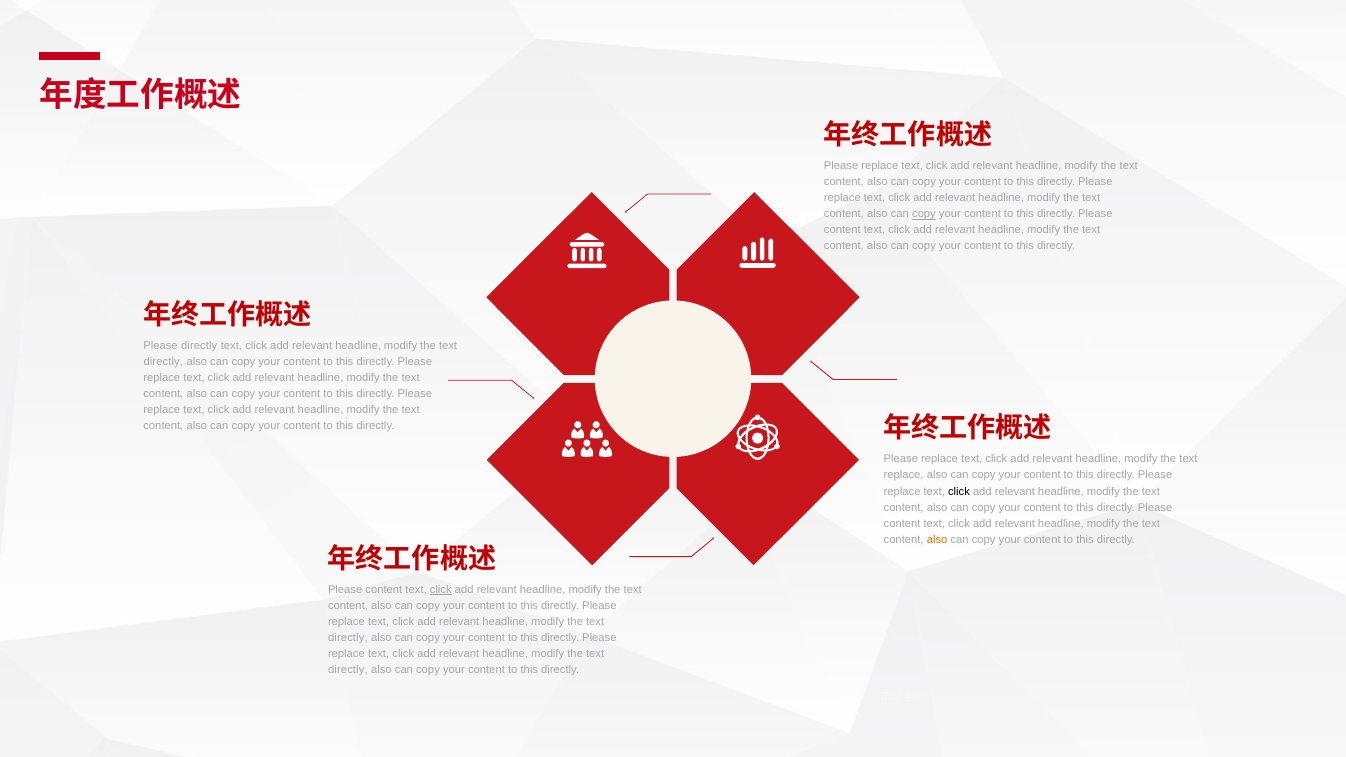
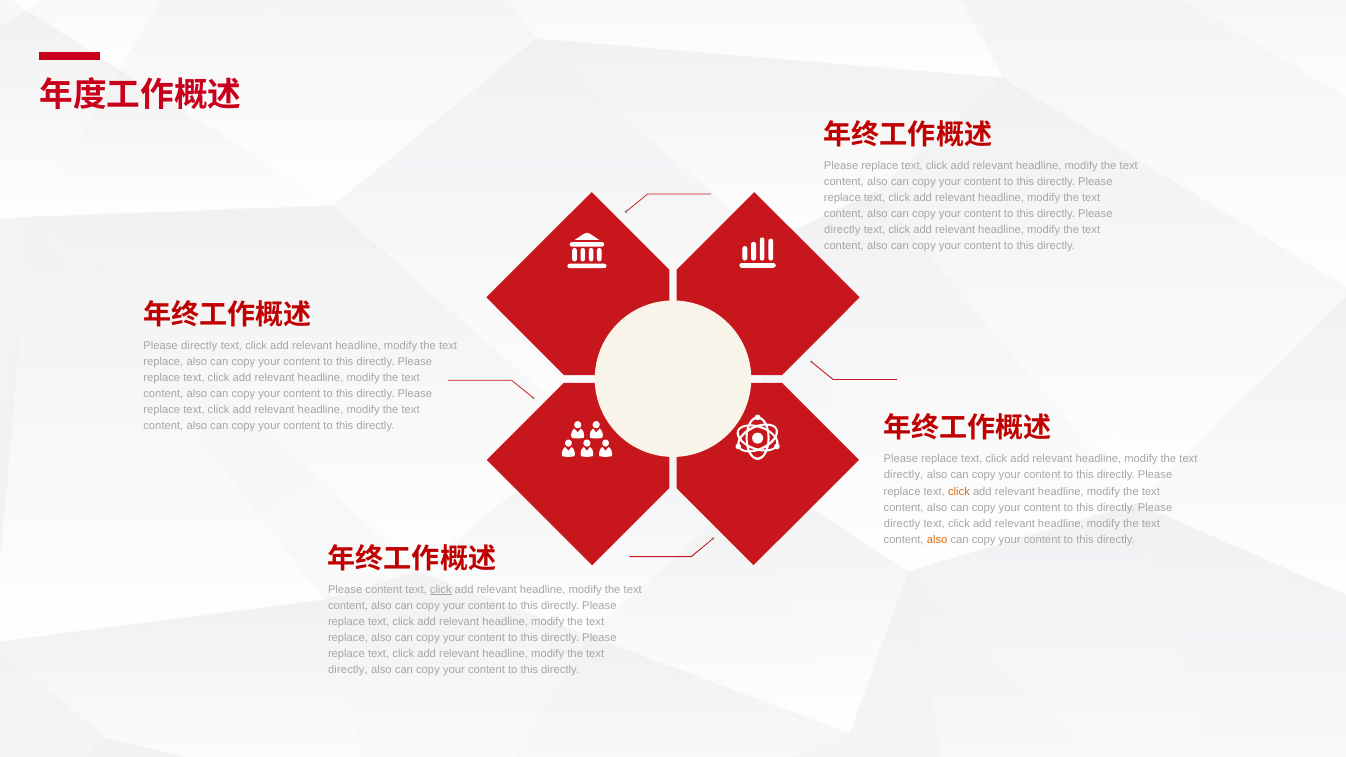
copy at (924, 214) underline: present -> none
content at (842, 230): content -> directly
directly at (163, 362): directly -> replace
replace at (904, 475): replace -> directly
click at (959, 491) colour: black -> orange
content at (902, 524): content -> directly
directly at (348, 638): directly -> replace
